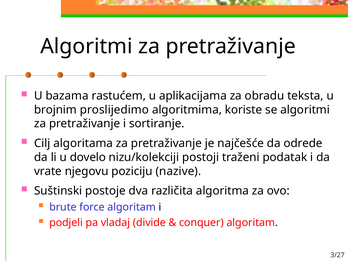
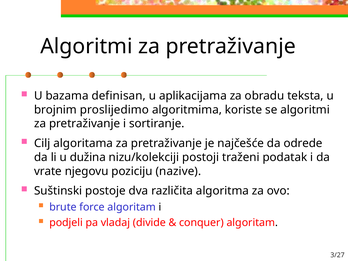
rastućem: rastućem -> definisan
dovelo: dovelo -> dužina
